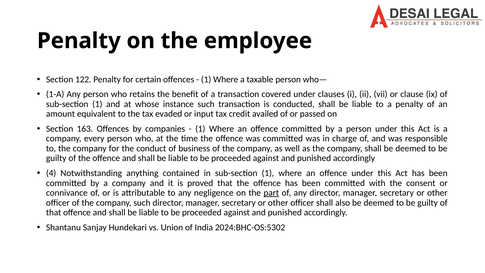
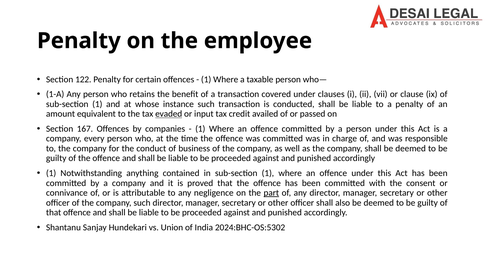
evaded underline: none -> present
163: 163 -> 167
4 at (51, 173): 4 -> 1
